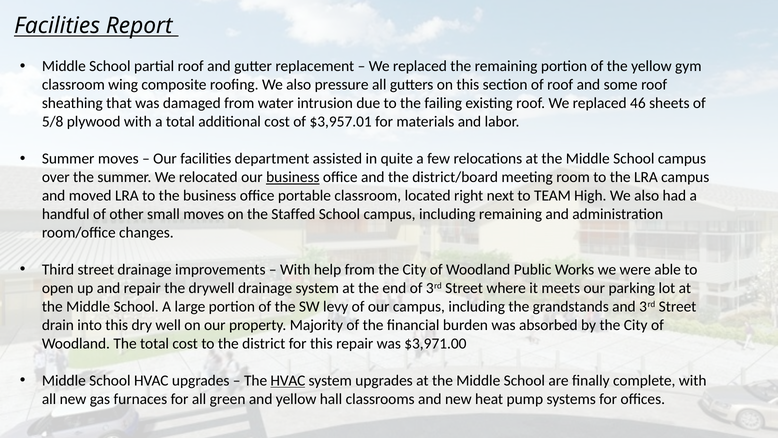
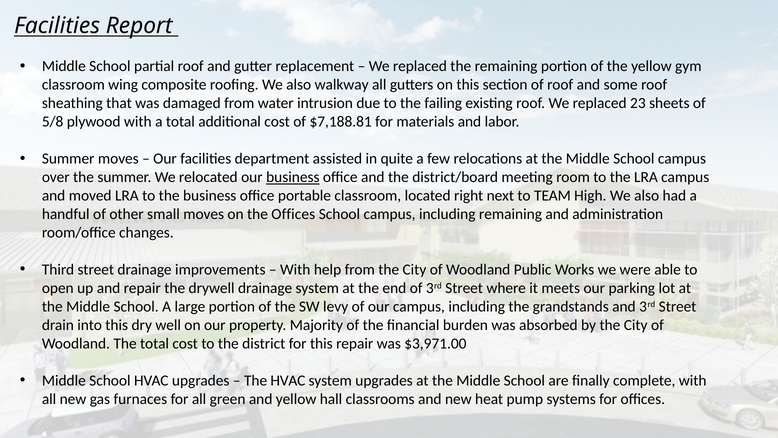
pressure: pressure -> walkway
46: 46 -> 23
$3,957.01: $3,957.01 -> $7,188.81
the Staffed: Staffed -> Offices
HVAC at (288, 380) underline: present -> none
